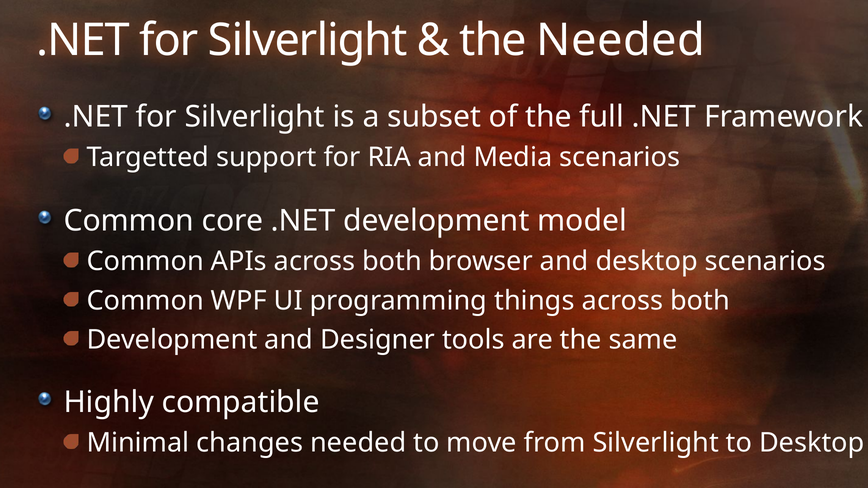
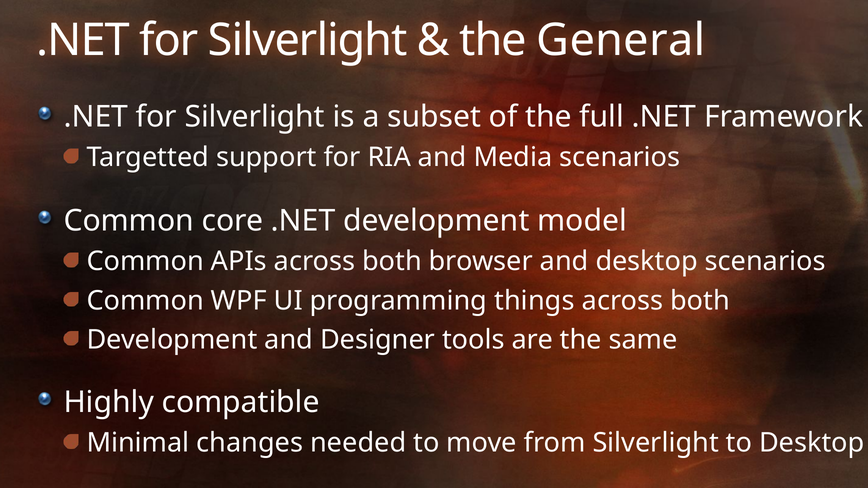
the Needed: Needed -> General
